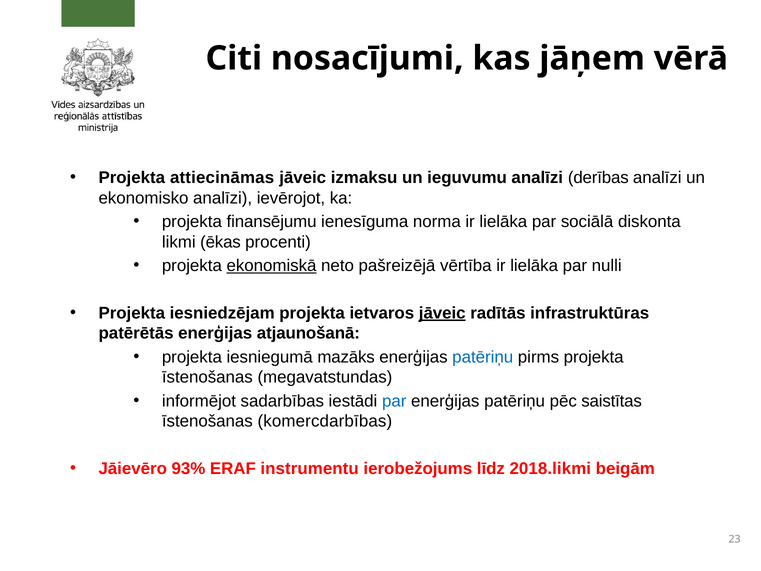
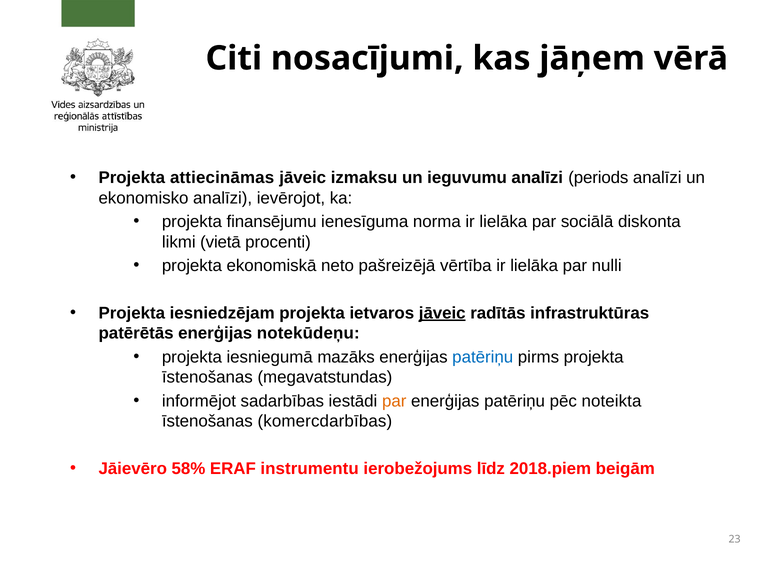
derības: derības -> periods
ēkas: ēkas -> vietā
ekonomiskā underline: present -> none
atjaunošanā: atjaunošanā -> notekūdeņu
par at (394, 401) colour: blue -> orange
saistītas: saistītas -> noteikta
93%: 93% -> 58%
2018.likmi: 2018.likmi -> 2018.piem
